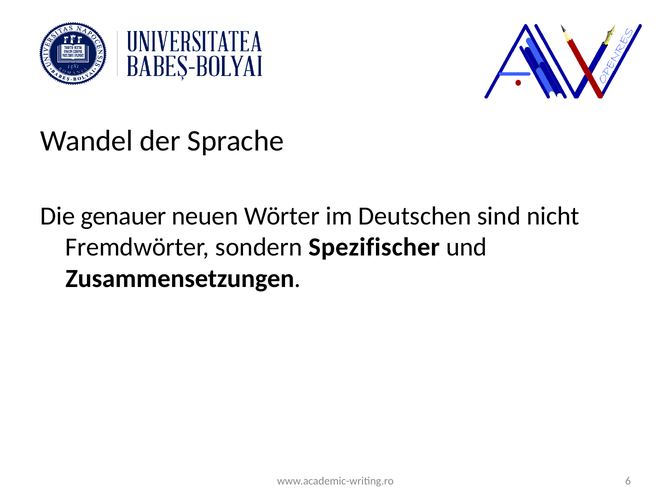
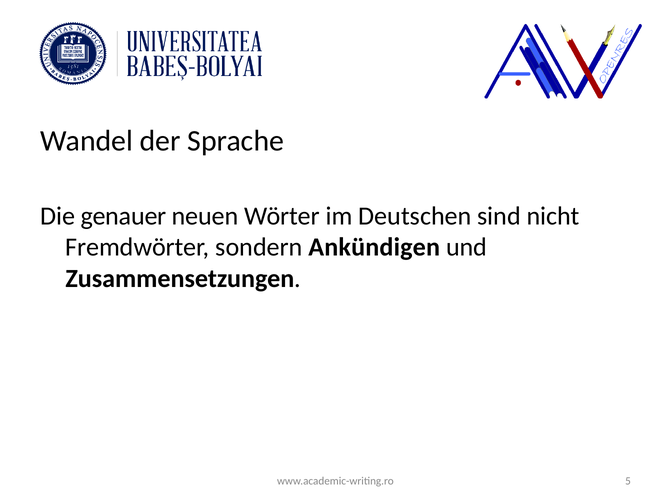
Spezifischer: Spezifischer -> Ankündigen
6: 6 -> 5
